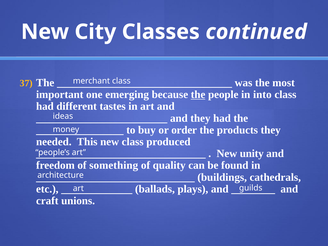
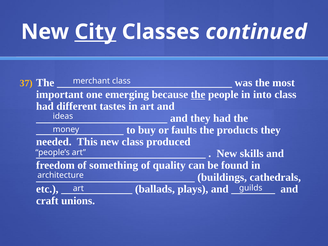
City underline: none -> present
order: order -> faults
unity: unity -> skills
